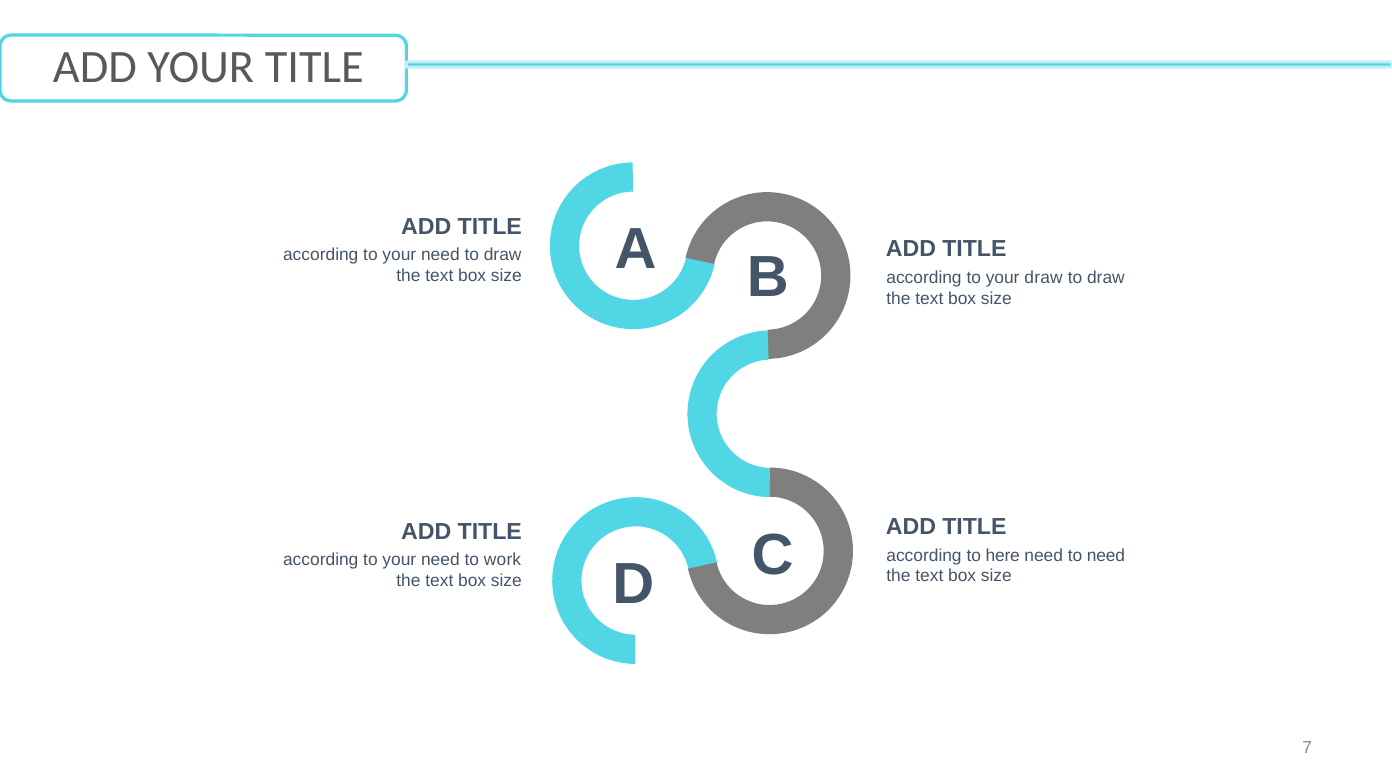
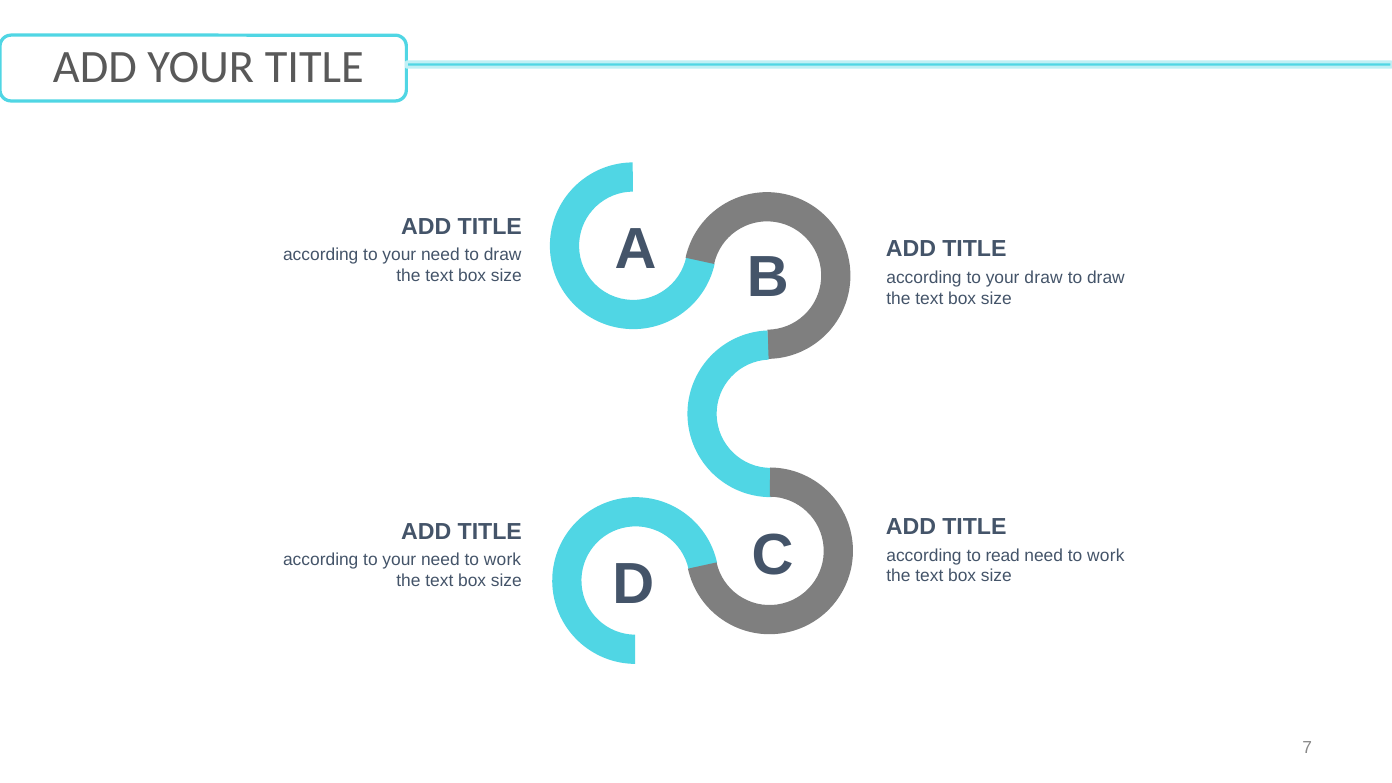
here: here -> read
need at (1106, 555): need -> work
